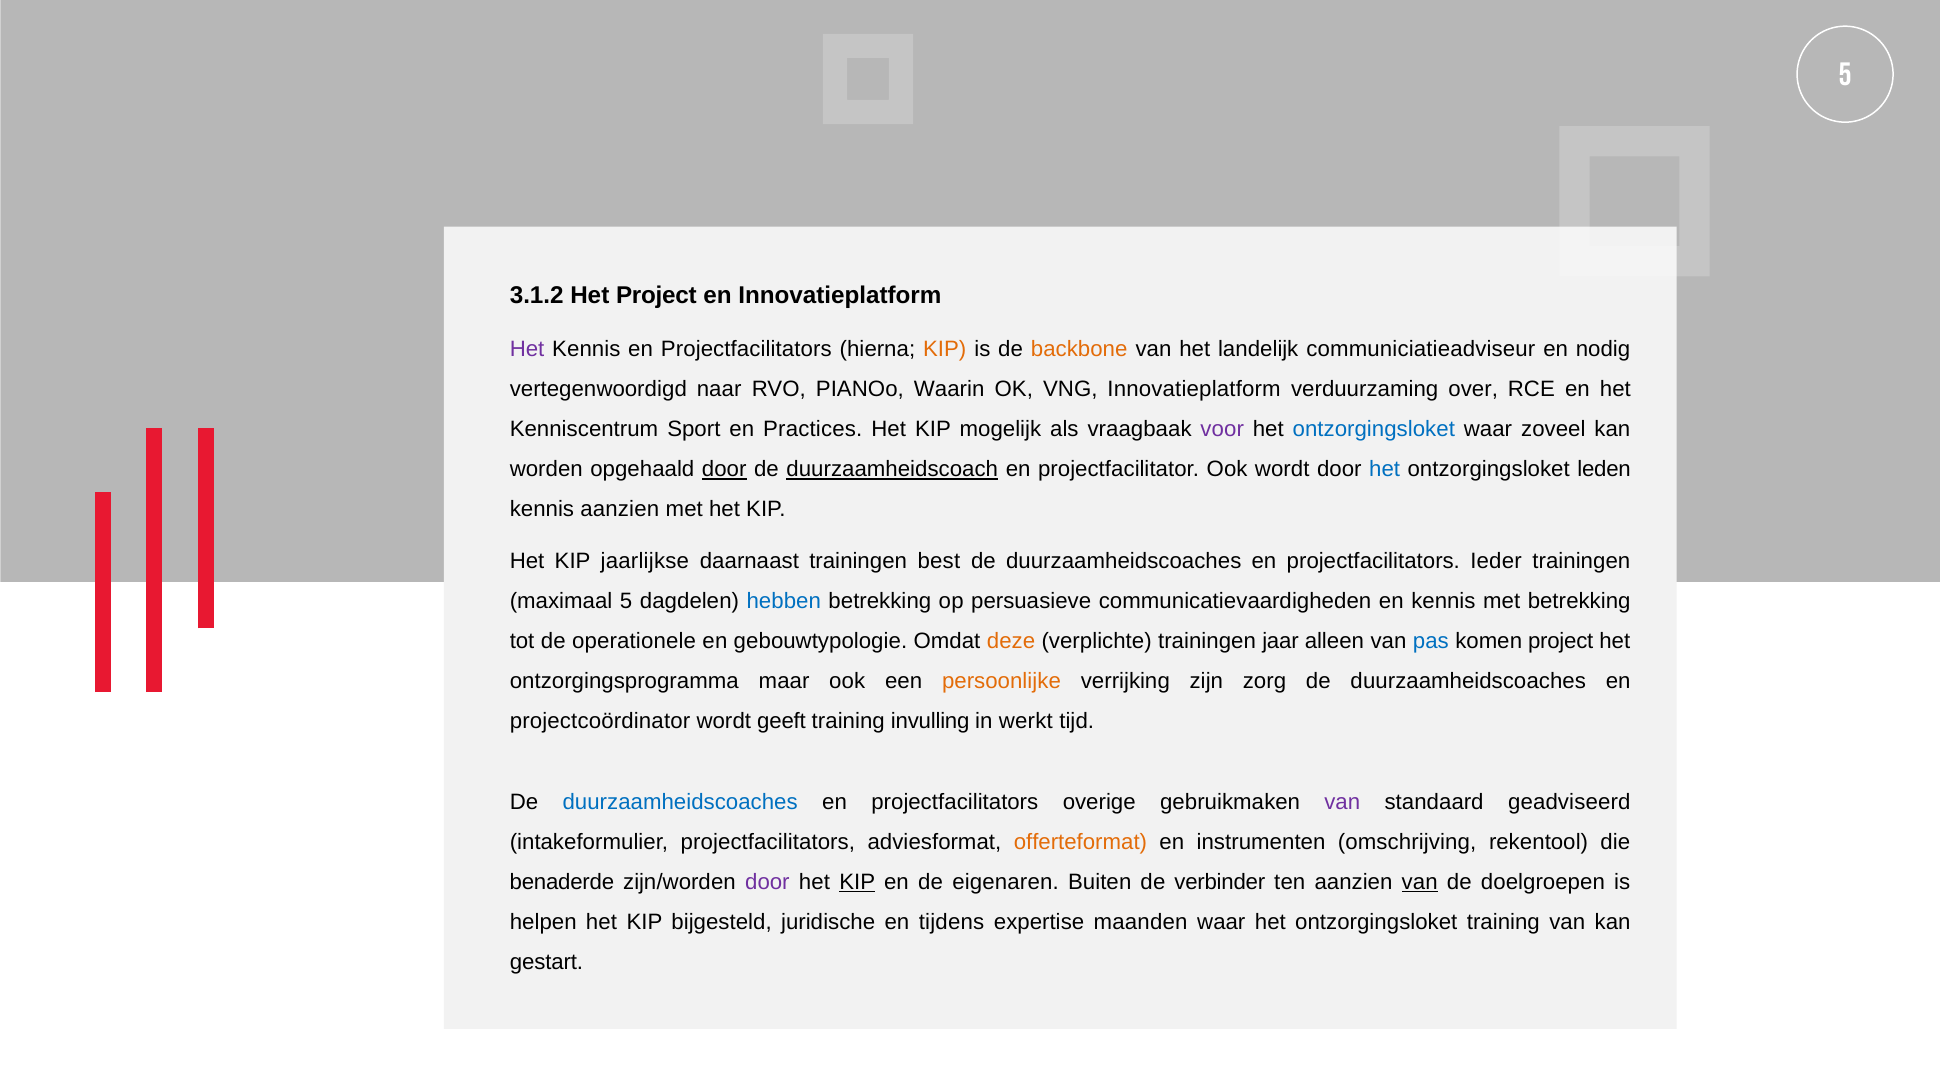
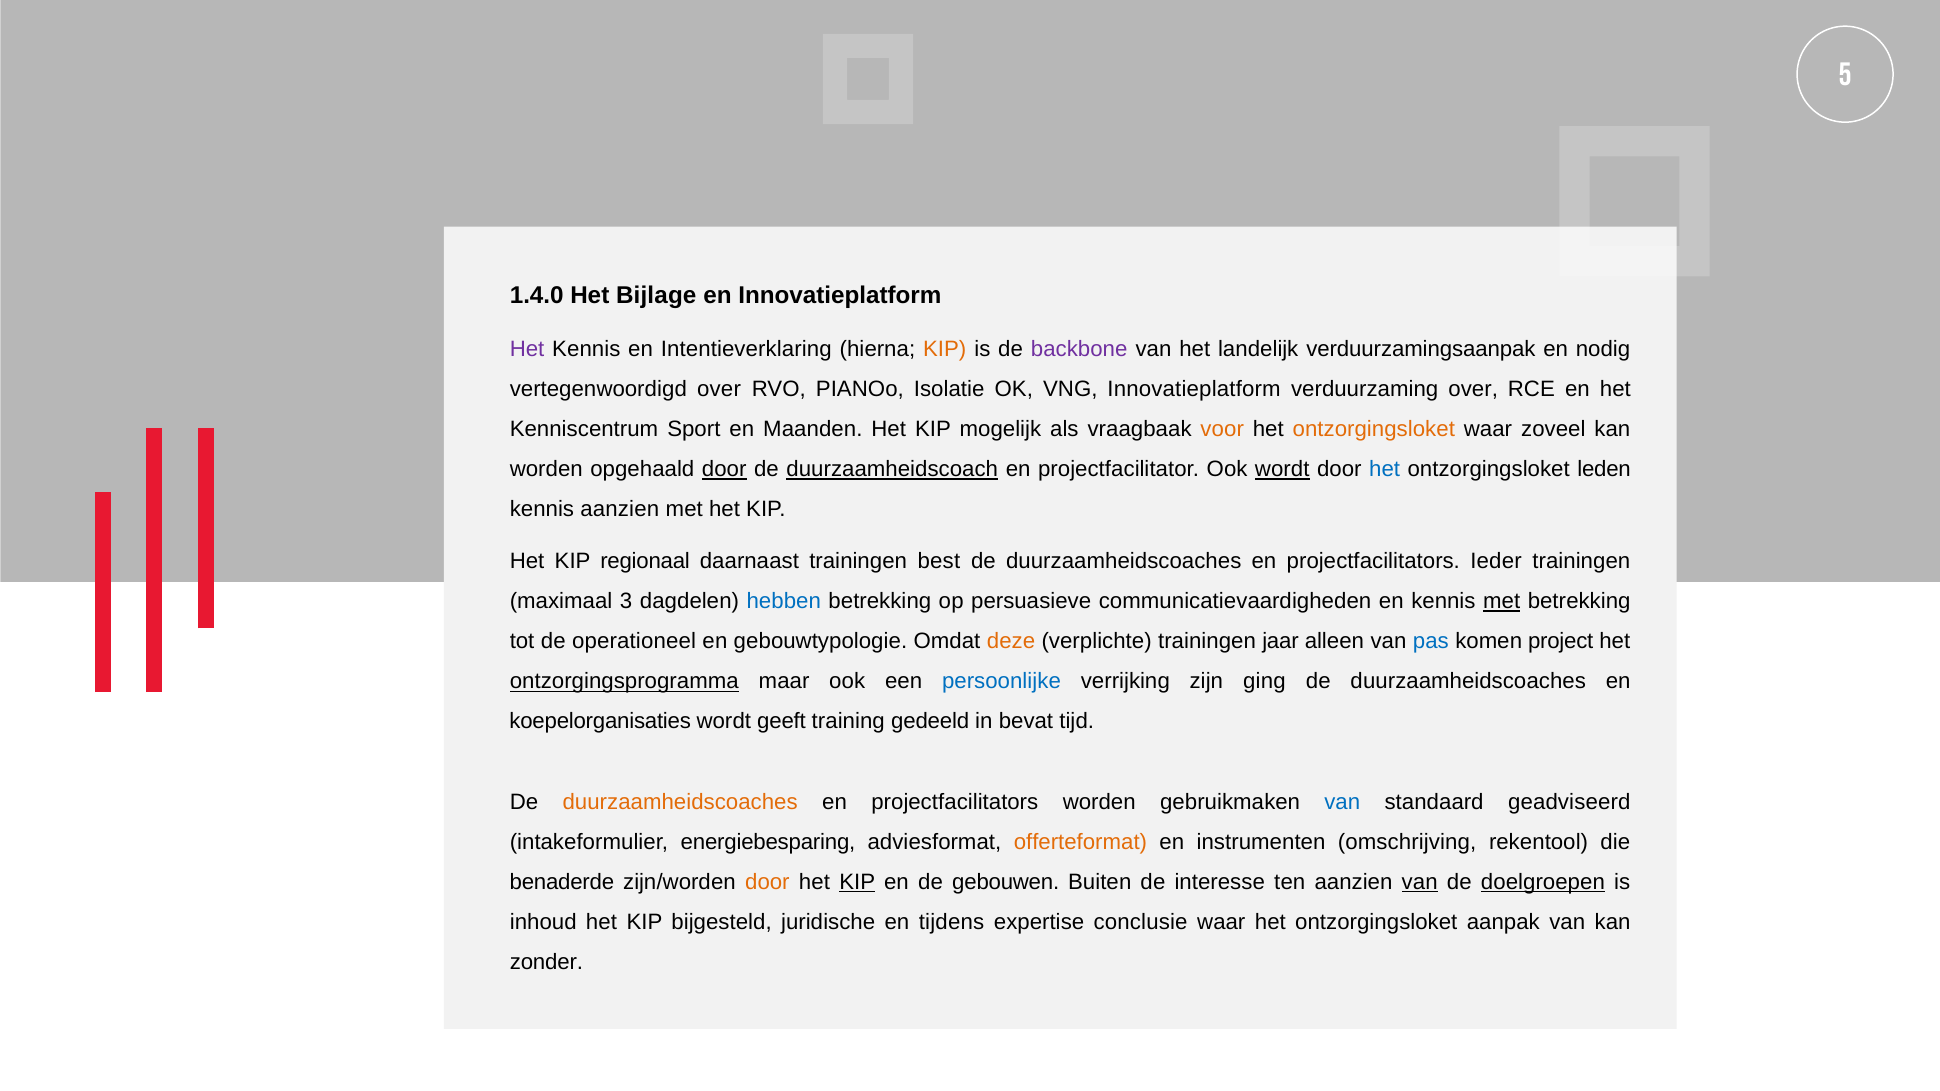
3.1.2: 3.1.2 -> 1.4.0
Het Project: Project -> Bijlage
Kennis en Projectfacilitators: Projectfacilitators -> Intentieverklaring
backbone colour: orange -> purple
communiciatieadviseur: communiciatieadviseur -> verduurzamingsaanpak
vertegenwoordigd naar: naar -> over
Waarin: Waarin -> Isolatie
Practices: Practices -> Maanden
voor colour: purple -> orange
ontzorgingsloket at (1374, 429) colour: blue -> orange
wordt at (1282, 469) underline: none -> present
jaarlijkse: jaarlijkse -> regionaal
maximaal 5: 5 -> 3
met at (1502, 602) underline: none -> present
operationele: operationele -> operationeel
ontzorgingsprogramma underline: none -> present
persoonlijke colour: orange -> blue
zorg: zorg -> ging
projectcoördinator: projectcoördinator -> koepelorganisaties
invulling: invulling -> gedeeld
werkt: werkt -> bevat
duurzaamheidscoaches at (680, 802) colour: blue -> orange
projectfacilitators overige: overige -> worden
van at (1342, 802) colour: purple -> blue
intakeformulier projectfacilitators: projectfacilitators -> energiebesparing
door at (767, 882) colour: purple -> orange
eigenaren: eigenaren -> gebouwen
verbinder: verbinder -> interesse
doelgroepen underline: none -> present
helpen: helpen -> inhoud
maanden: maanden -> conclusie
ontzorgingsloket training: training -> aanpak
gestart: gestart -> zonder
